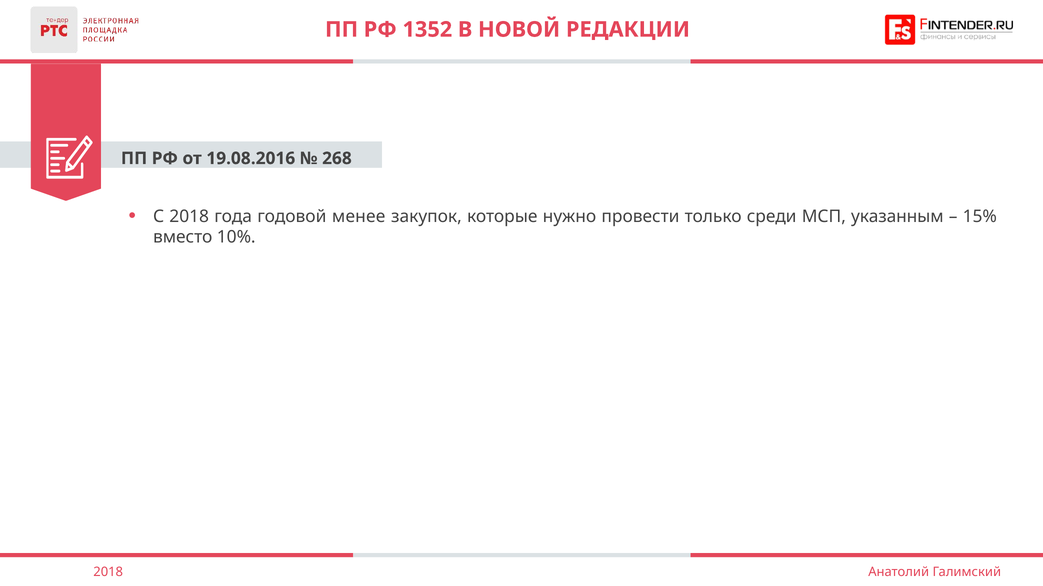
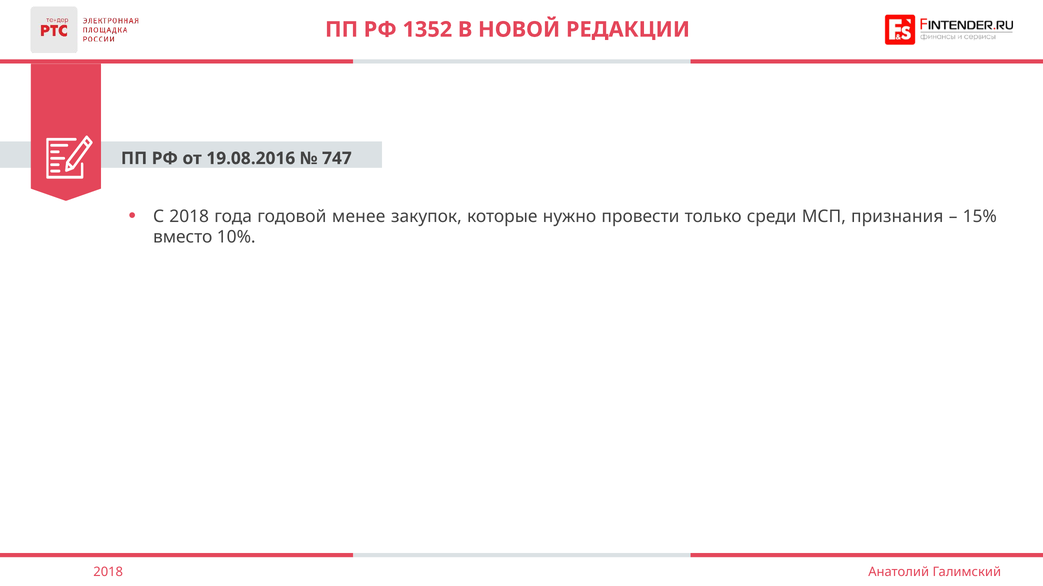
268: 268 -> 747
указанным: указанным -> признания
